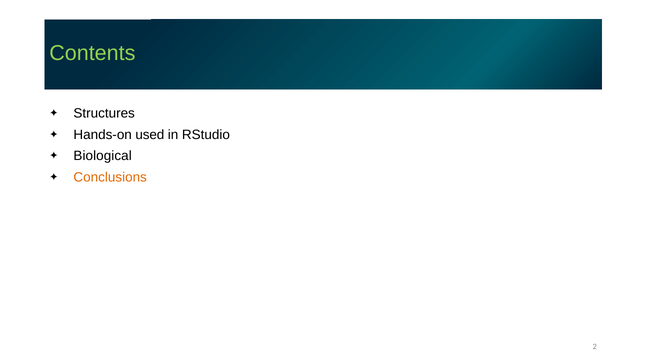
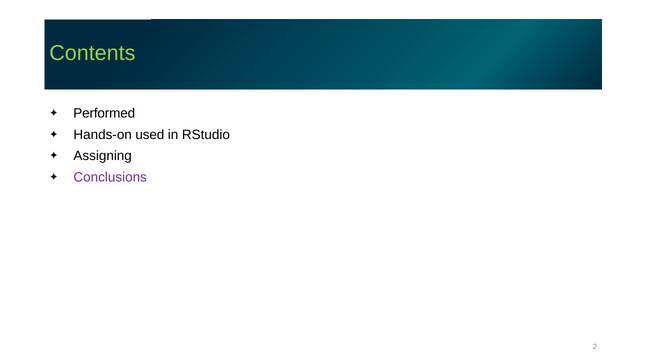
Structures: Structures -> Performed
Biological: Biological -> Assigning
Conclusions colour: orange -> purple
